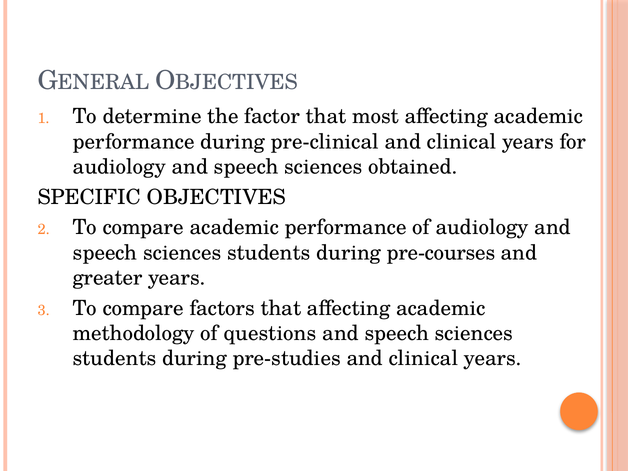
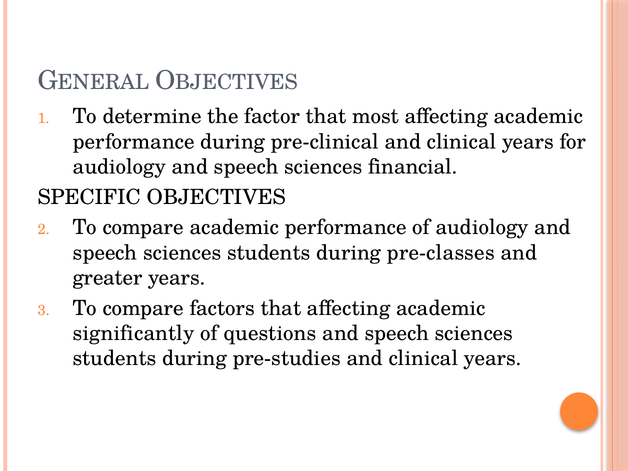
obtained: obtained -> financial
pre-courses: pre-courses -> pre-classes
methodology: methodology -> significantly
